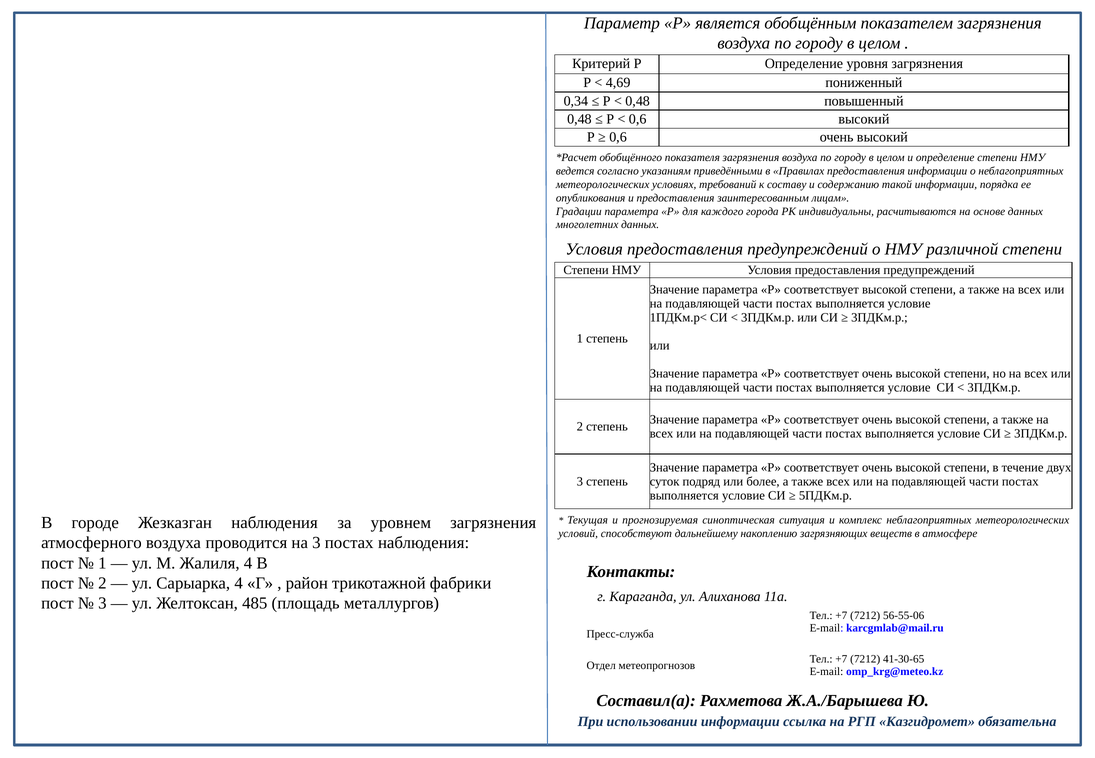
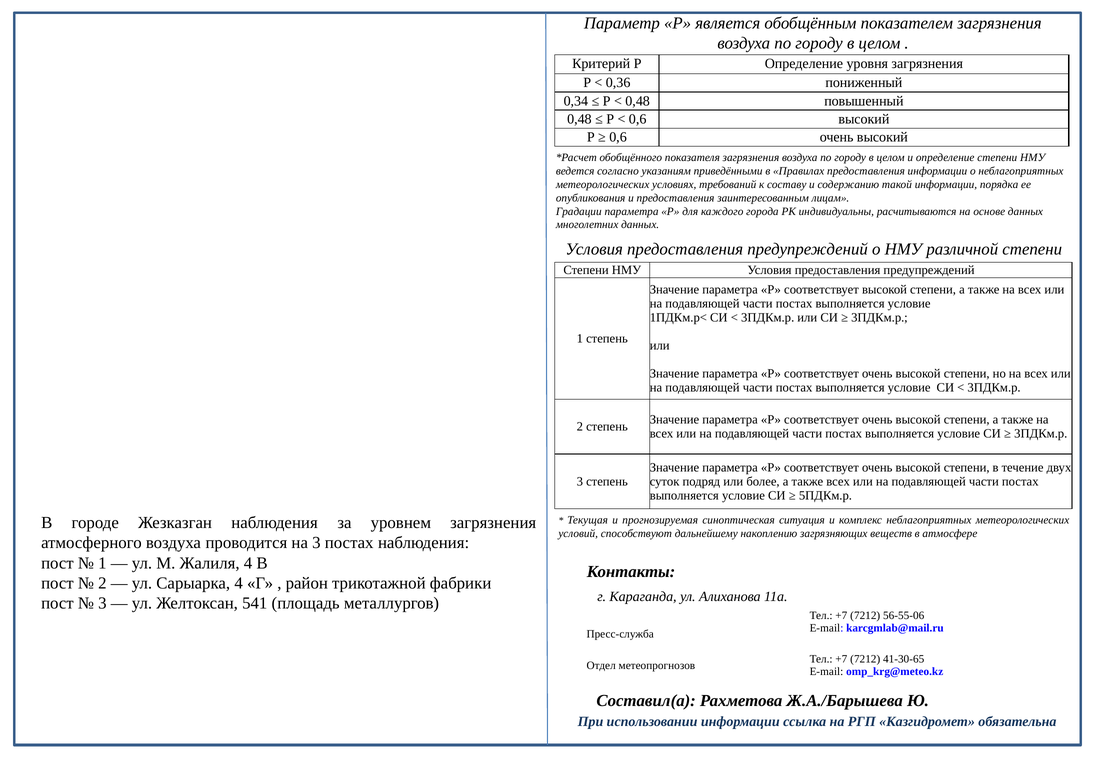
4,69: 4,69 -> 0,36
485: 485 -> 541
